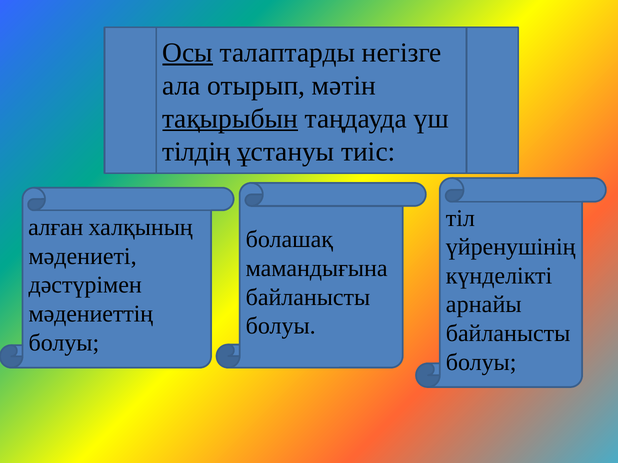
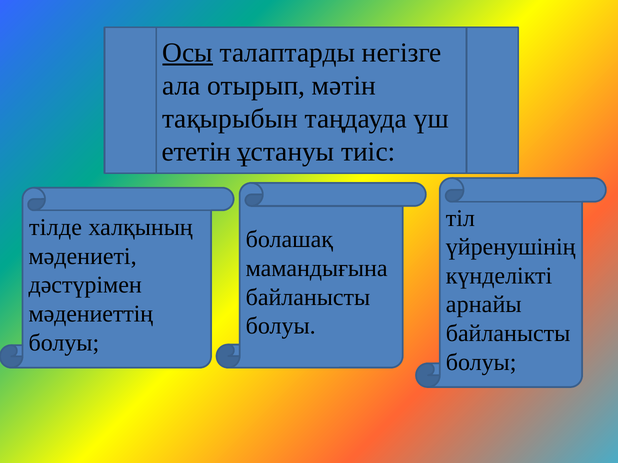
тақырыбын underline: present -> none
тілдің: тілдің -> ететін
алған: алған -> тілде
